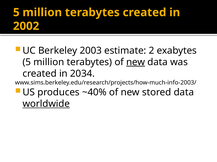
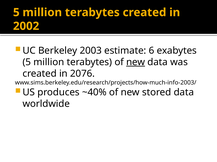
2: 2 -> 6
2034: 2034 -> 2076
worldwide underline: present -> none
